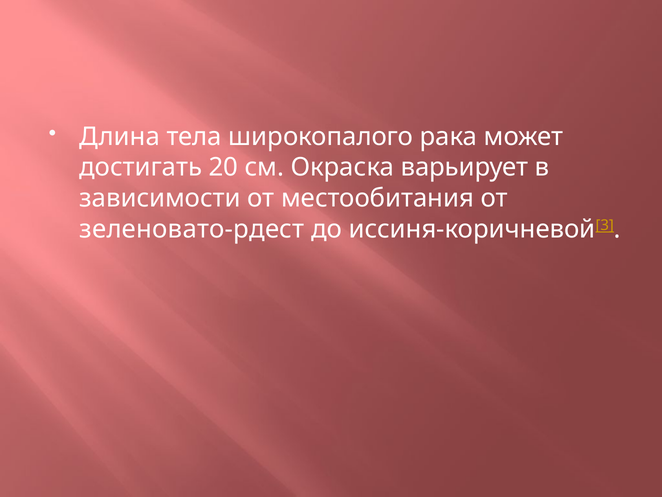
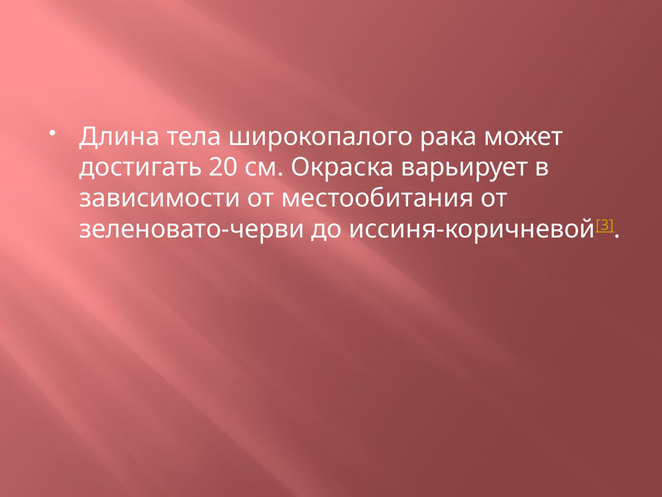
зеленовато-рдест: зеленовато-рдест -> зеленовато-черви
